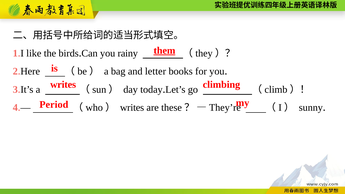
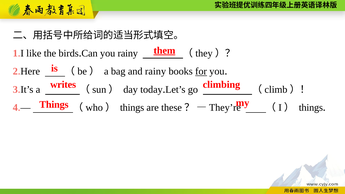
and letter: letter -> rainy
for underline: none -> present
Period at (54, 105): Period -> Things
writes at (132, 108): writes -> things
sunny at (311, 108): sunny -> things
